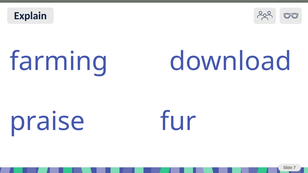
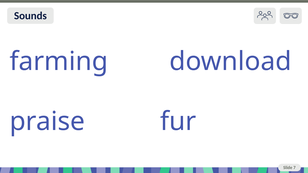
Explain: Explain -> Sounds
